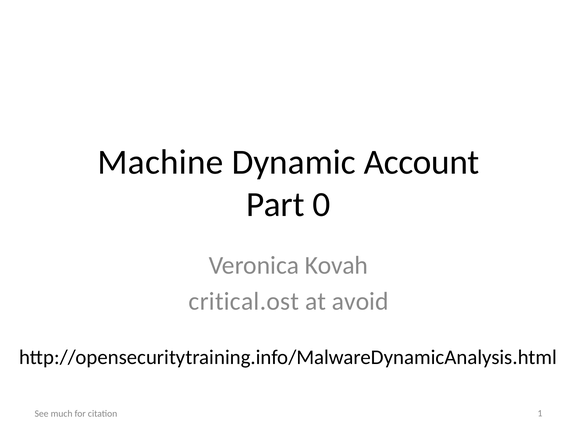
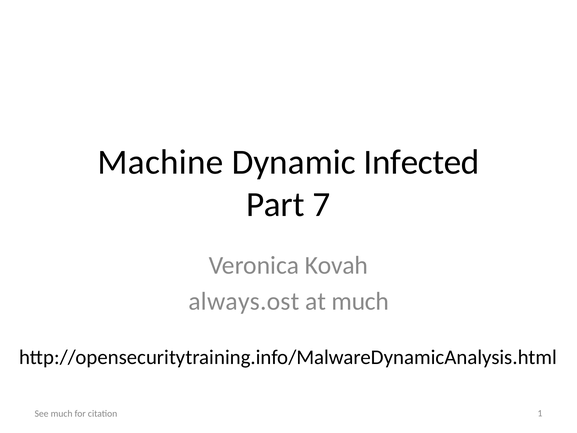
Account: Account -> Infected
0: 0 -> 7
critical.ost: critical.ost -> always.ost
at avoid: avoid -> much
